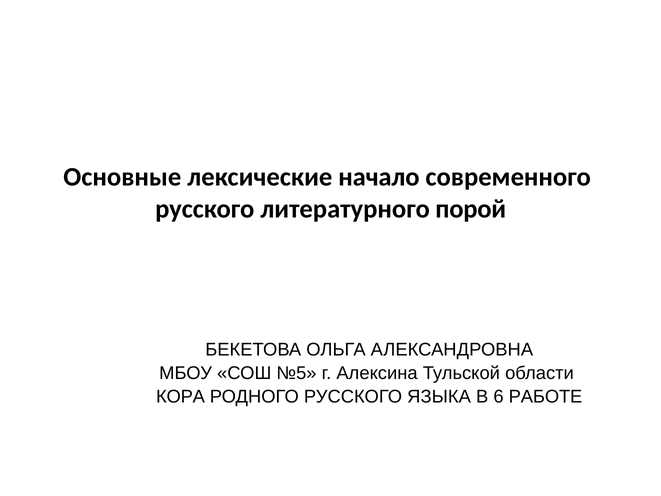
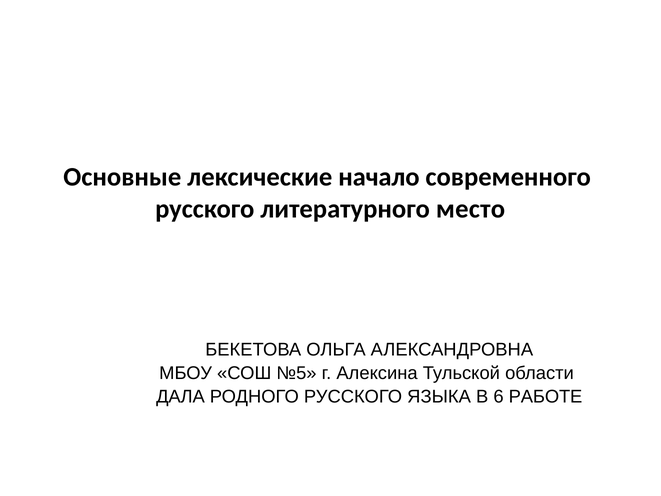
порой: порой -> место
КОРА: КОРА -> ДАЛА
